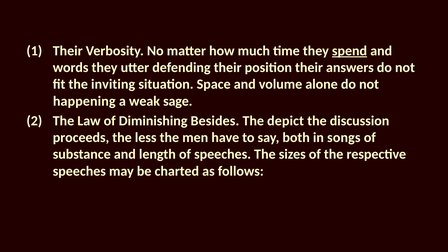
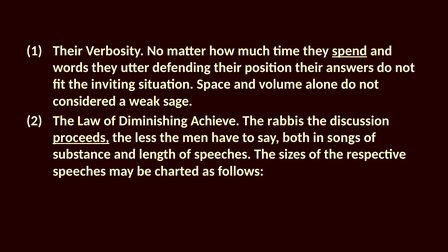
happening: happening -> considered
Besides: Besides -> Achieve
depict: depict -> rabbis
proceeds underline: none -> present
